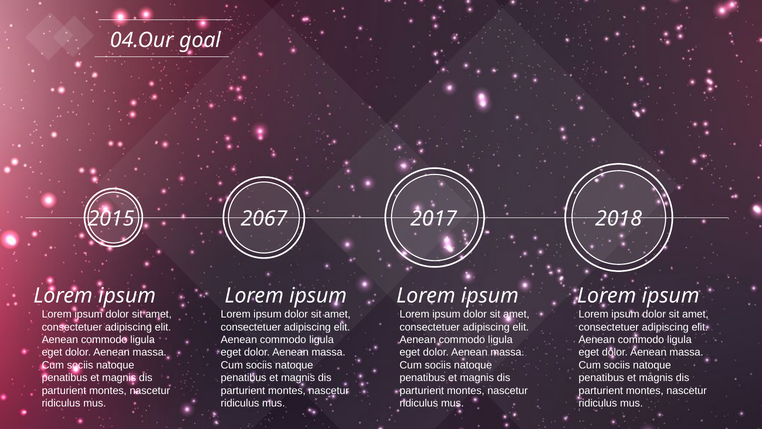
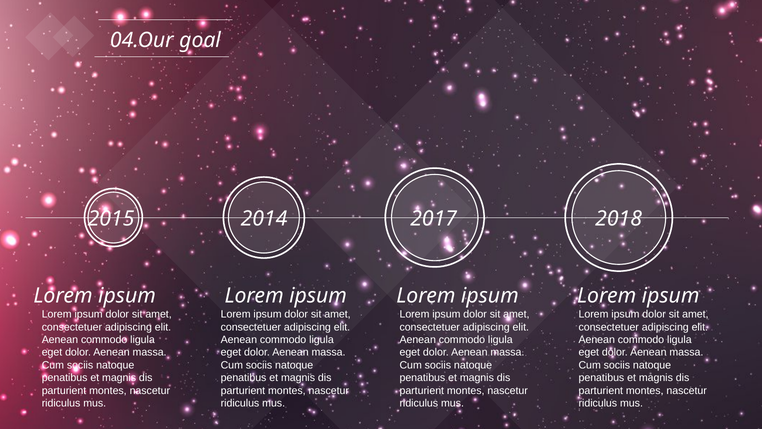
2067: 2067 -> 2014
